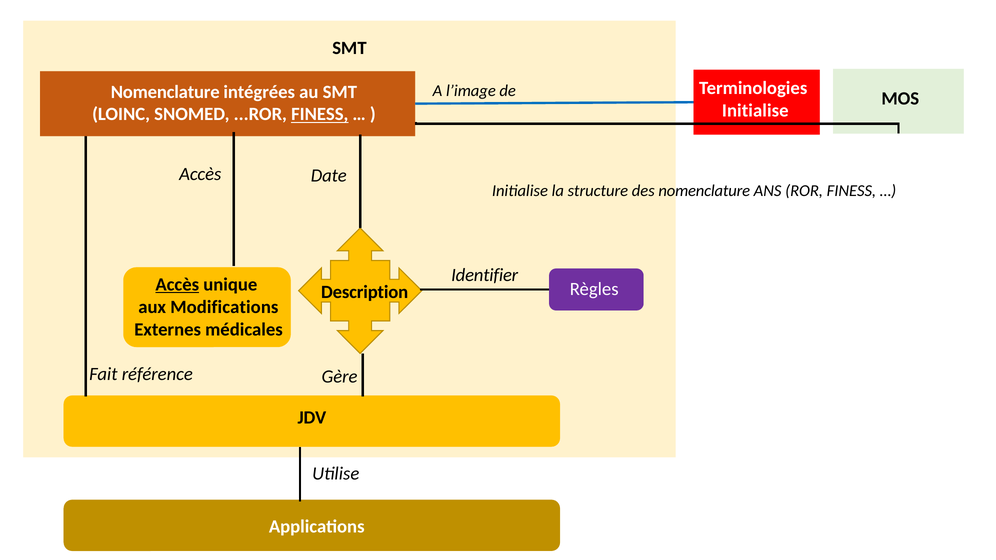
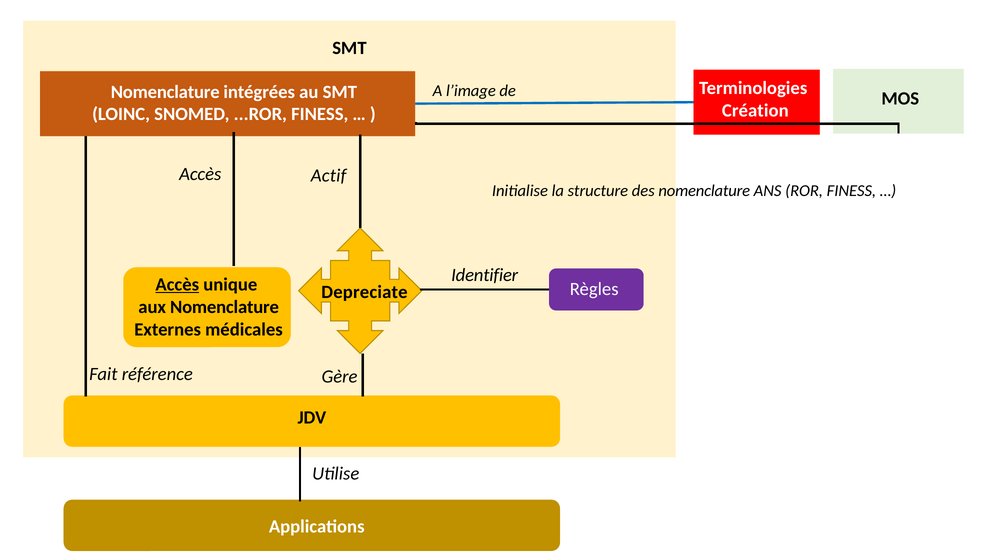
Initialise at (755, 111): Initialise -> Création
FINESS at (320, 114) underline: present -> none
Date: Date -> Actif
Description: Description -> Depreciate
aux Modifications: Modifications -> Nomenclature
